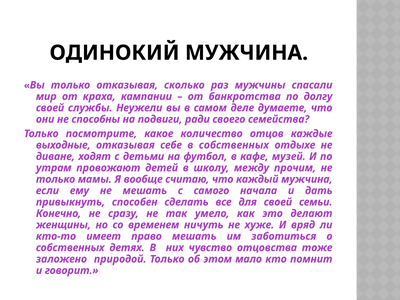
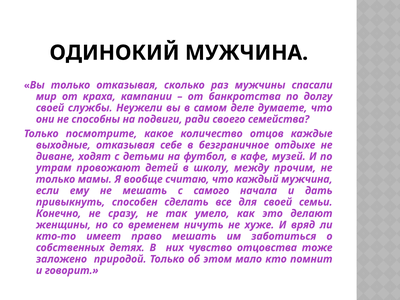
в собственных: собственных -> безграничное
